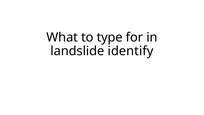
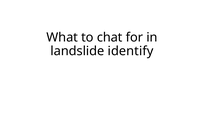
type: type -> chat
